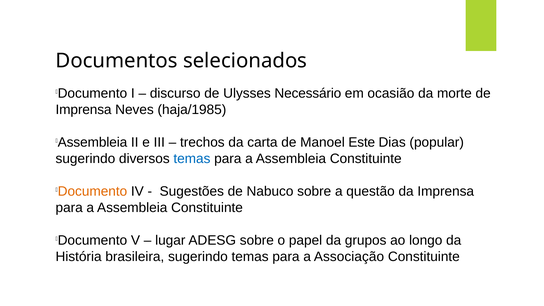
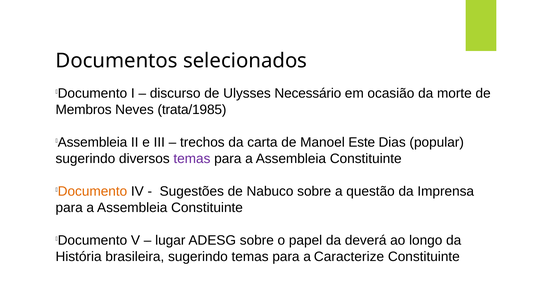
Imprensa at (84, 110): Imprensa -> Membros
haja/1985: haja/1985 -> trata/1985
temas at (192, 159) colour: blue -> purple
grupos: grupos -> deverá
Associação: Associação -> Caracterize
